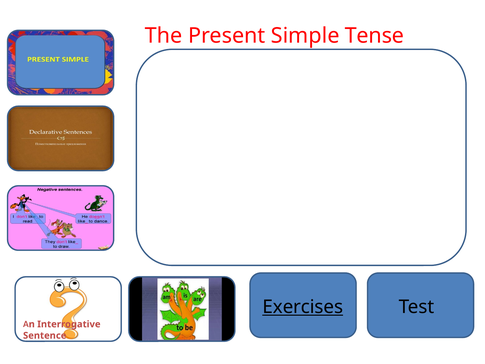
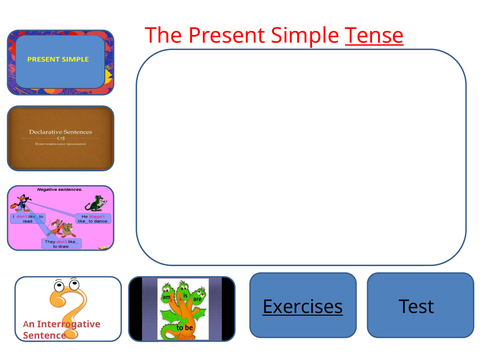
Tense underline: none -> present
